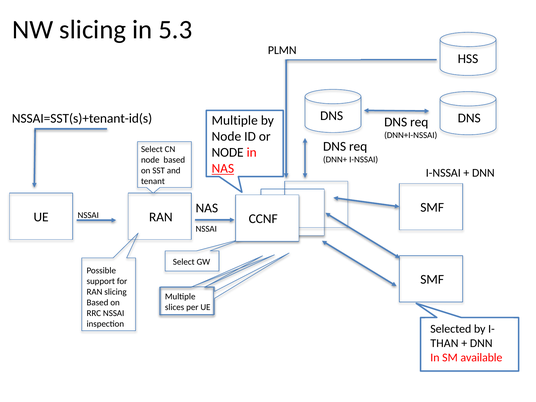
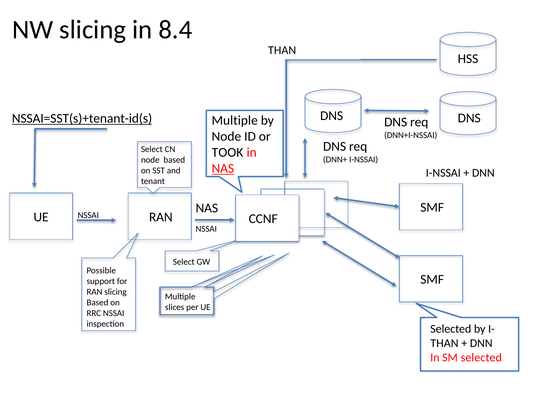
5.3: 5.3 -> 8.4
PLMN at (282, 50): PLMN -> THAN
NSSAI=SST(s)+tenant-id(s underline: none -> present
NODE at (228, 152): NODE -> TOOK
SM available: available -> selected
